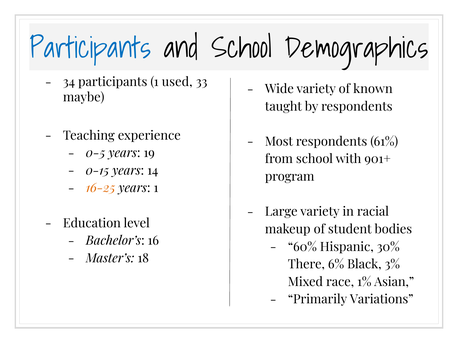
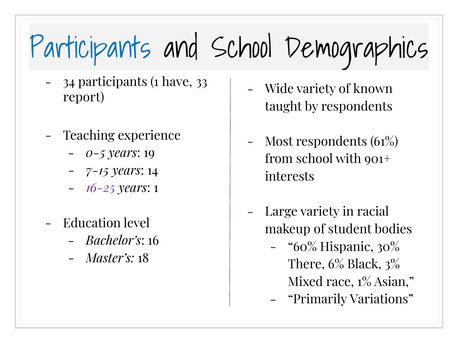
used: used -> have
maybe: maybe -> report
0-15: 0-15 -> 7-15
program: program -> interests
16-25 colour: orange -> purple
